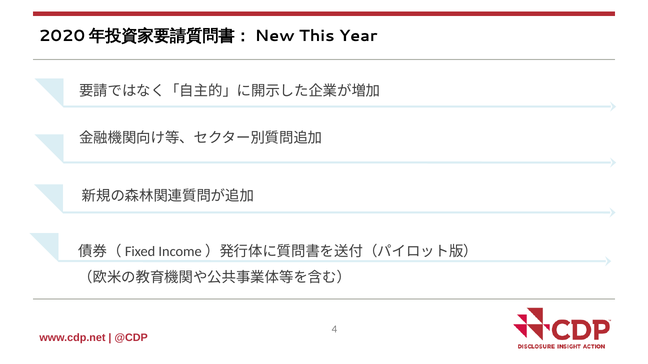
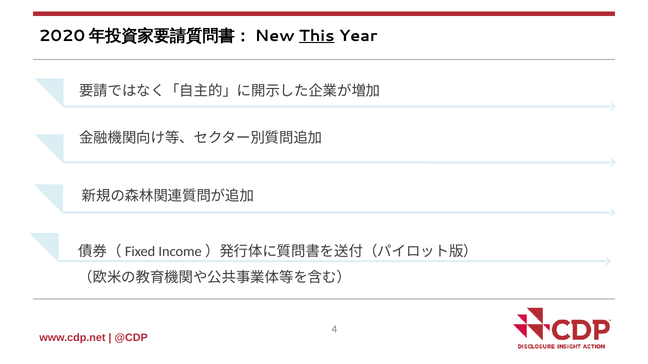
This underline: none -> present
